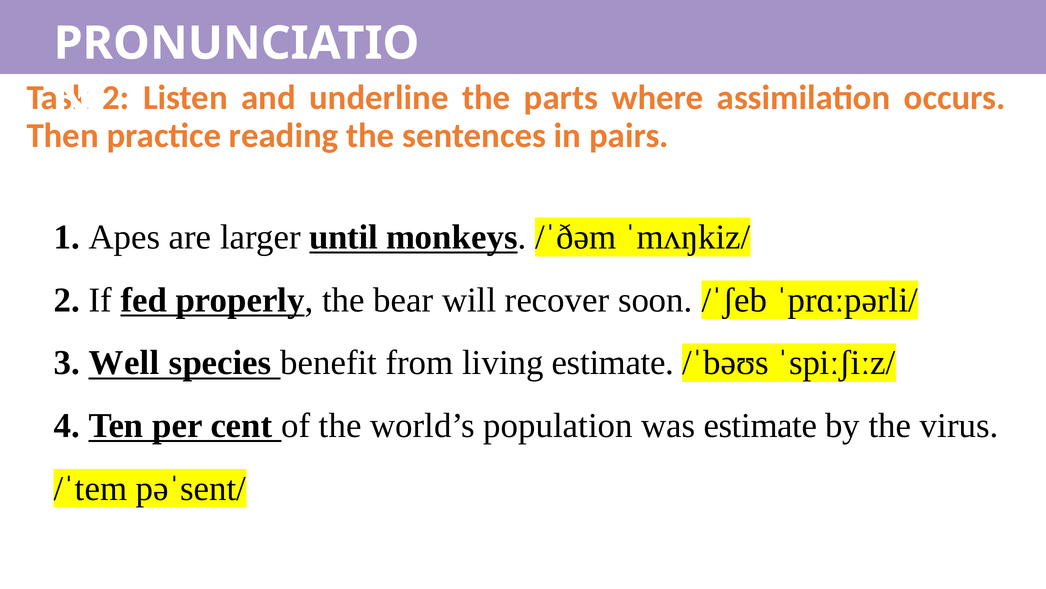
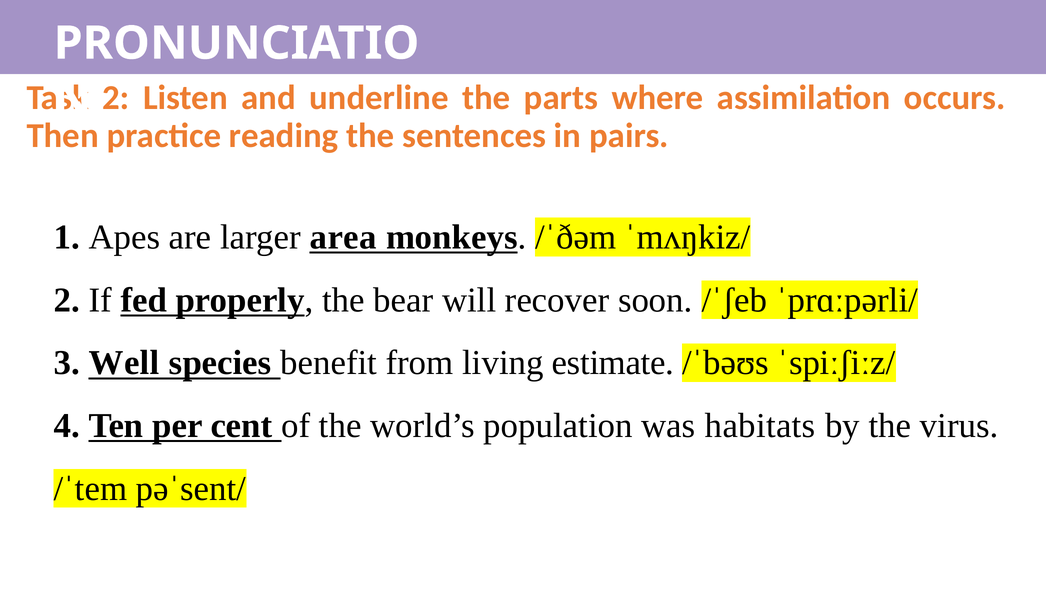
until: until -> area
was estimate: estimate -> habitats
